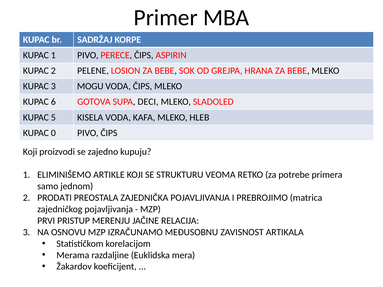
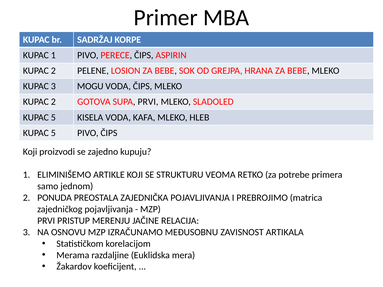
6 at (53, 102): 6 -> 2
SUPA DECI: DECI -> PRVI
0 at (53, 133): 0 -> 5
PRODATI: PRODATI -> PONUDA
